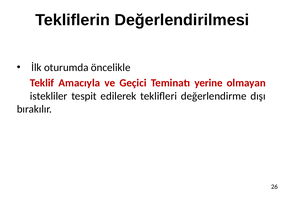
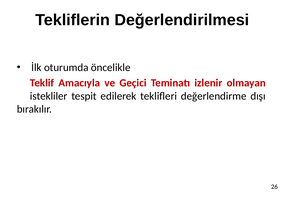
yerine: yerine -> izlenir
